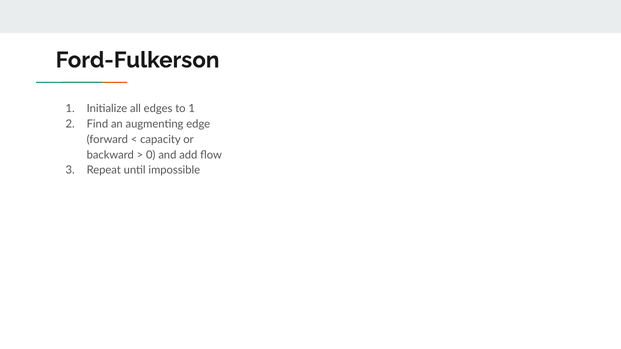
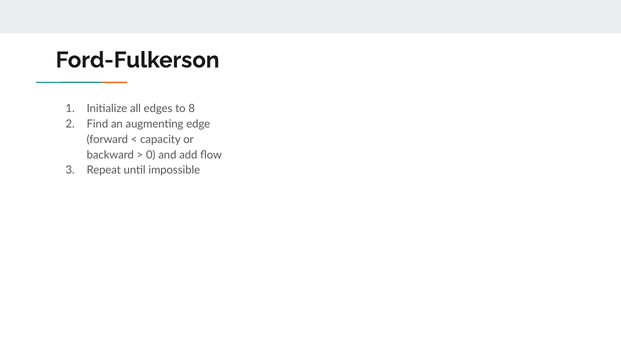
to 1: 1 -> 8
